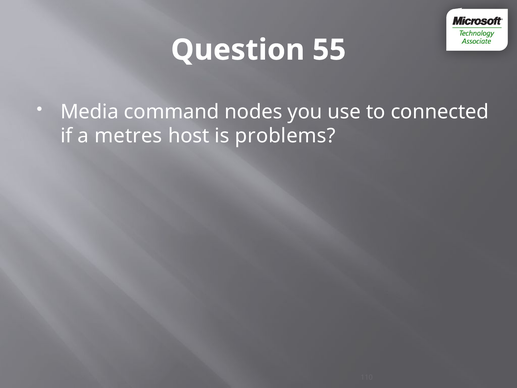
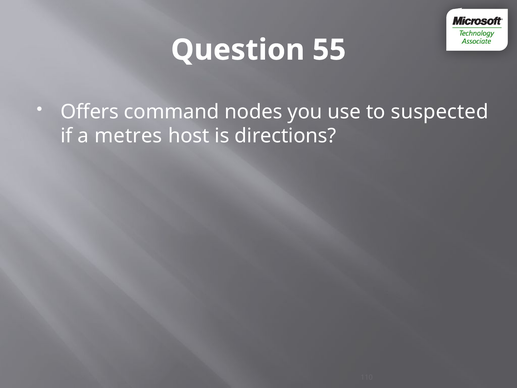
Media: Media -> Offers
connected: connected -> suspected
problems: problems -> directions
